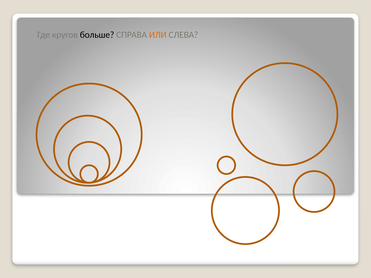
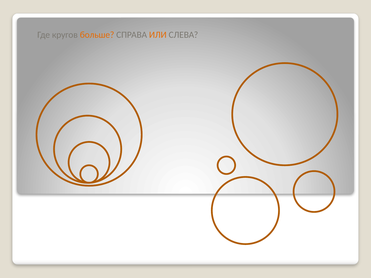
больше colour: black -> orange
